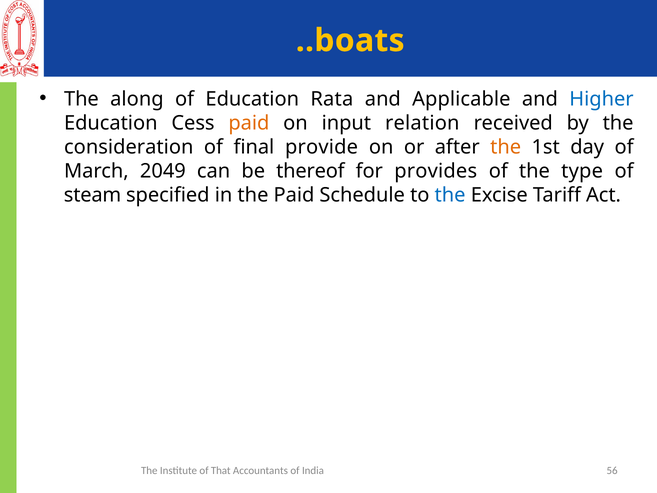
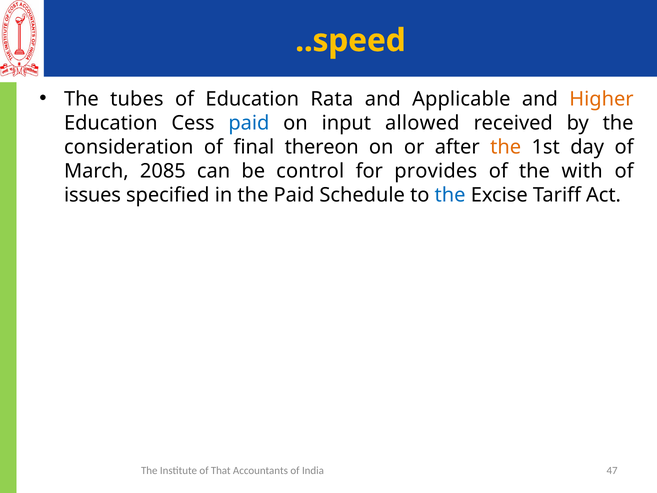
..boats: ..boats -> ..speed
along: along -> tubes
Higher colour: blue -> orange
paid at (249, 123) colour: orange -> blue
relation: relation -> allowed
provide: provide -> thereon
2049: 2049 -> 2085
thereof: thereof -> control
type: type -> with
steam: steam -> issues
56: 56 -> 47
